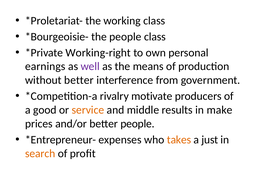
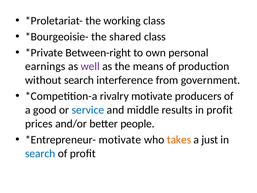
the people: people -> shared
Working-right: Working-right -> Between-right
without better: better -> search
service colour: orange -> blue
in make: make -> profit
expenses at (120, 140): expenses -> motivate
search at (40, 153) colour: orange -> blue
